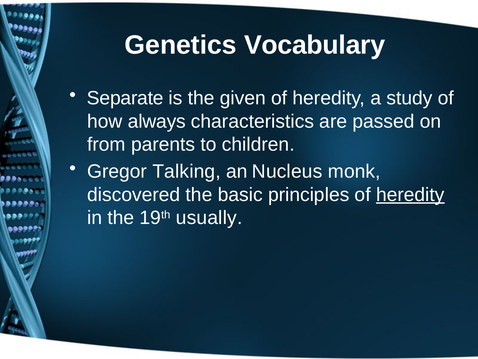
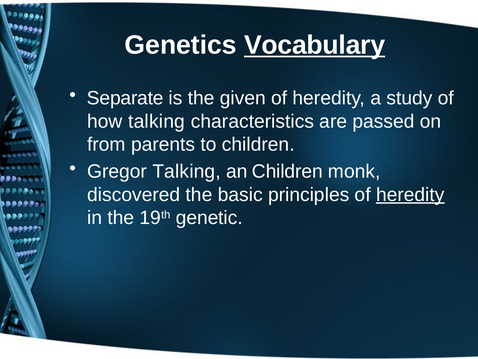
Vocabulary underline: none -> present
how always: always -> talking
an Nucleus: Nucleus -> Children
usually: usually -> genetic
